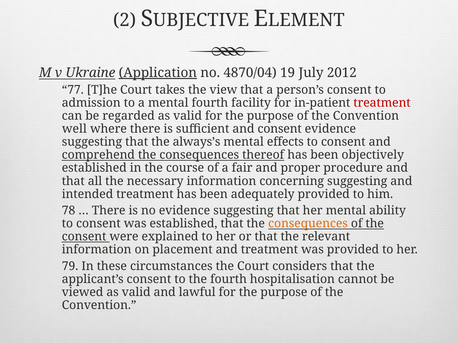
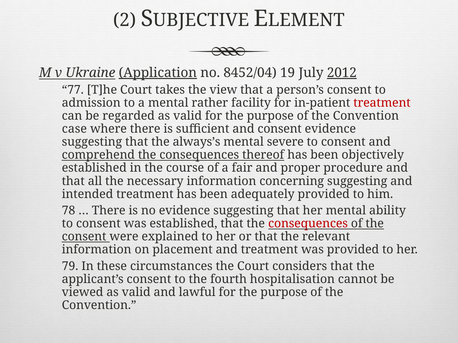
4870/04: 4870/04 -> 8452/04
2012 underline: none -> present
mental fourth: fourth -> rather
well: well -> case
effects: effects -> severe
consequences at (308, 224) colour: orange -> red
